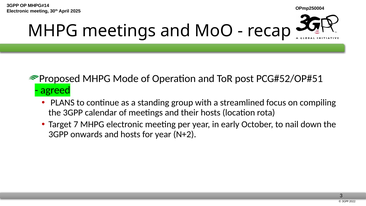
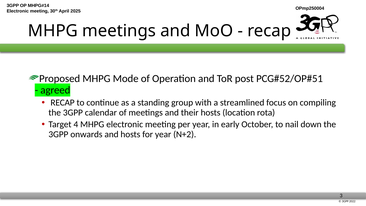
PLANS at (63, 103): PLANS -> RECAP
7: 7 -> 4
